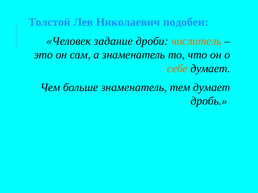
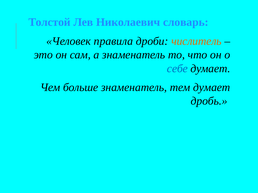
подобен: подобен -> словарь
задание: задание -> правила
себе colour: orange -> blue
